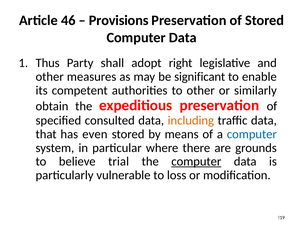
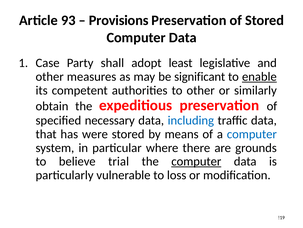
46: 46 -> 93
Thus: Thus -> Case
right: right -> least
enable underline: none -> present
consulted: consulted -> necessary
including colour: orange -> blue
even: even -> were
